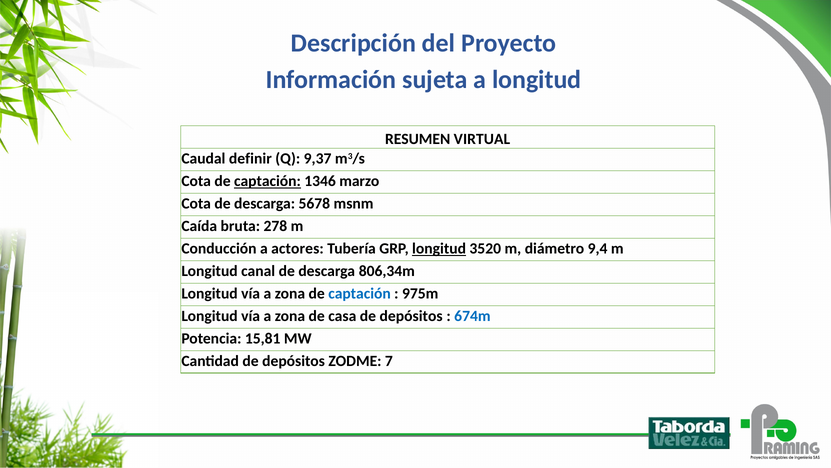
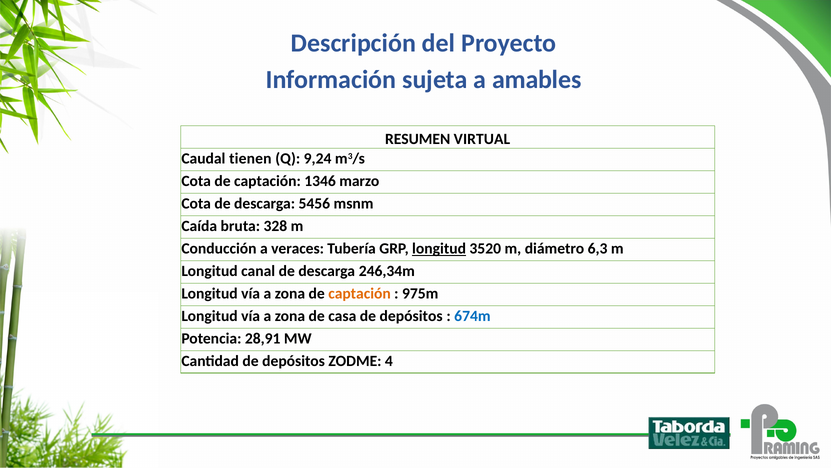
a longitud: longitud -> amables
definir: definir -> tienen
9,37: 9,37 -> 9,24
captación at (267, 181) underline: present -> none
5678: 5678 -> 5456
278: 278 -> 328
actores: actores -> veraces
9,4: 9,4 -> 6,3
806,34m: 806,34m -> 246,34m
captación at (360, 293) colour: blue -> orange
15,81: 15,81 -> 28,91
7: 7 -> 4
